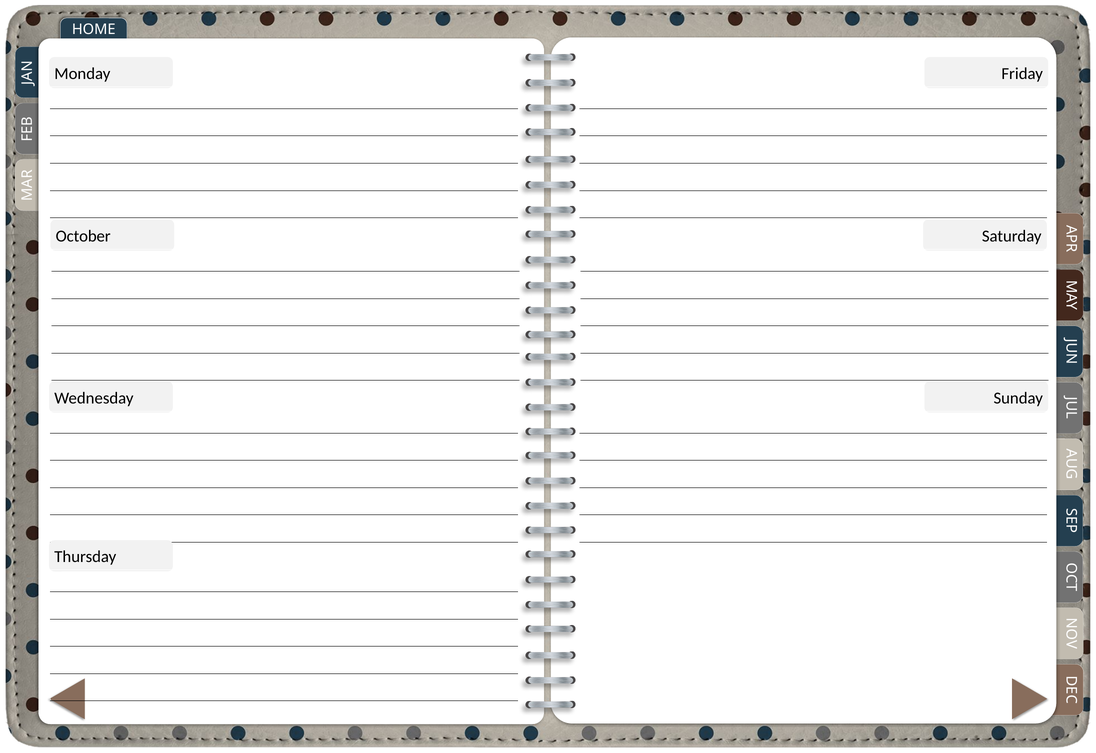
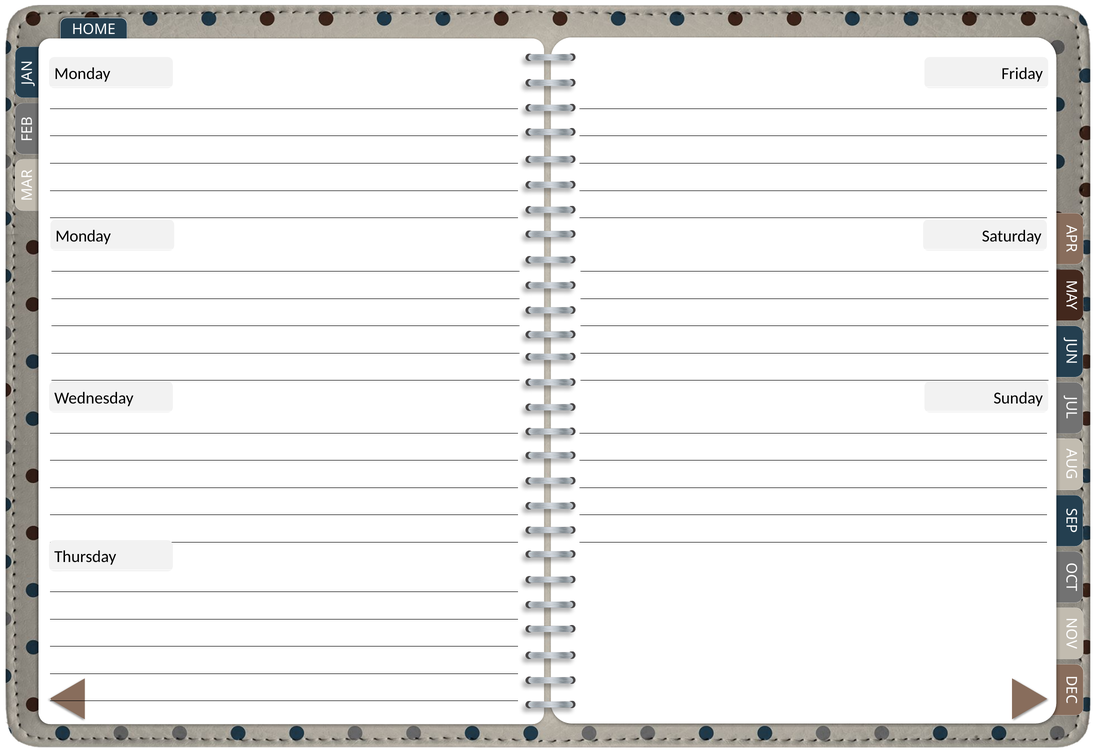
October at (83, 236): October -> Monday
